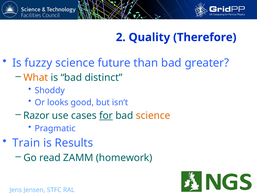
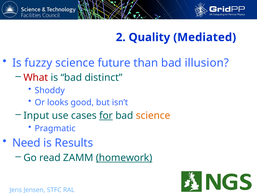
Therefore: Therefore -> Mediated
greater: greater -> illusion
What colour: orange -> red
Razor: Razor -> Input
Train: Train -> Need
homework underline: none -> present
